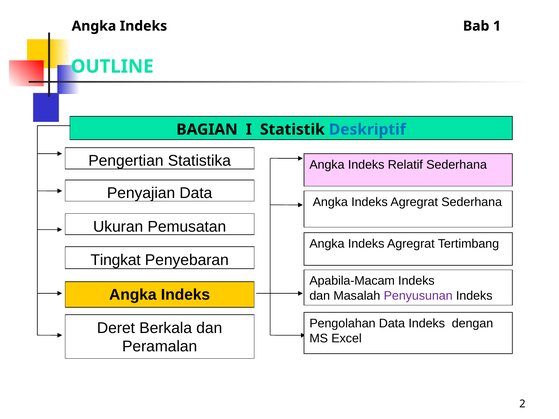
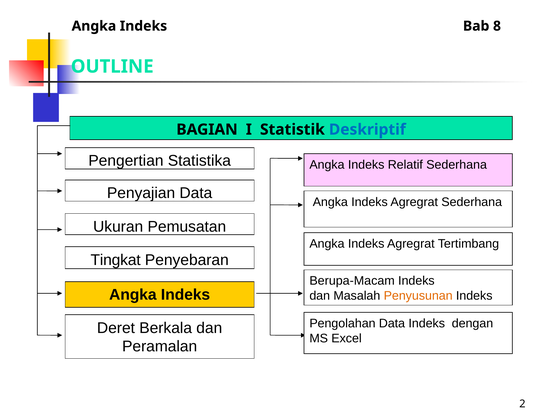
1: 1 -> 8
Apabila-Macam: Apabila-Macam -> Berupa-Macam
Penyusunan colour: purple -> orange
